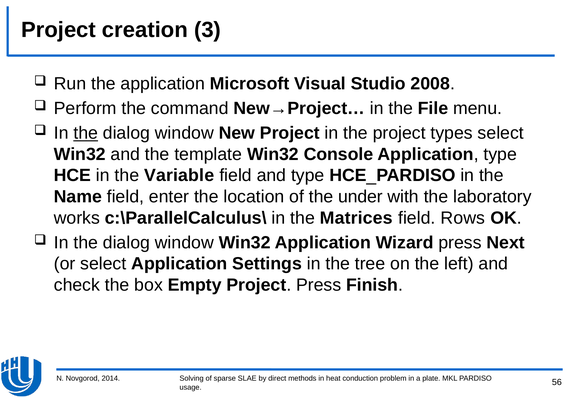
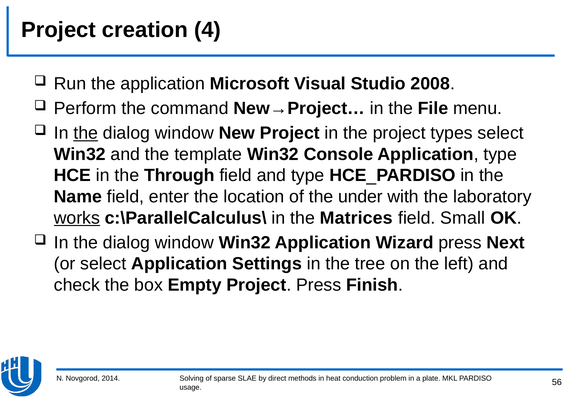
3: 3 -> 4
Variable: Variable -> Through
works underline: none -> present
Rows: Rows -> Small
